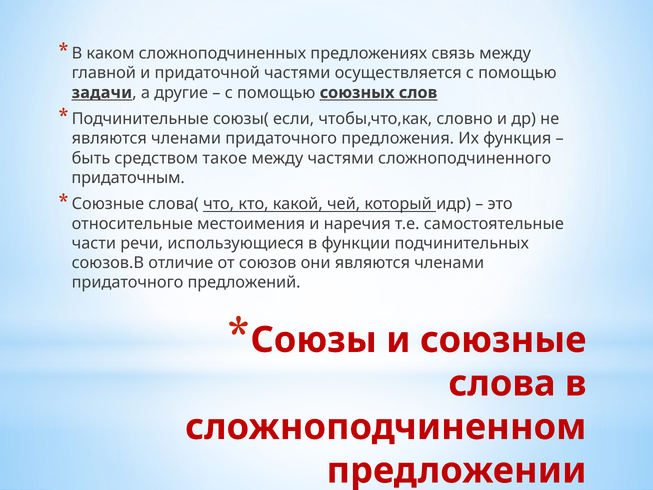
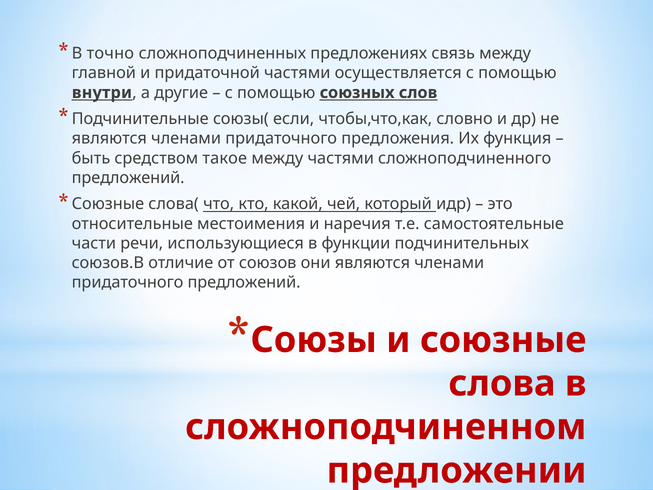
каком: каком -> точно
задачи: задачи -> внутри
придаточным at (128, 178): придаточным -> предложений
